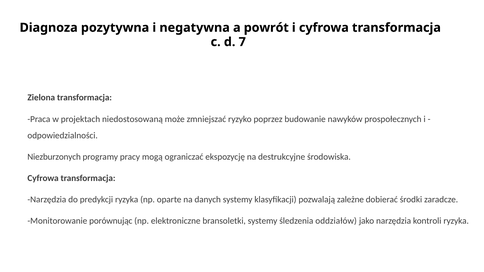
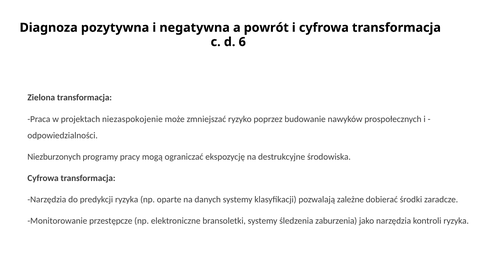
7: 7 -> 6
niedostosowaną: niedostosowaną -> niezaspokojenie
porównując: porównując -> przestępcze
oddziałów: oddziałów -> zaburzenia
